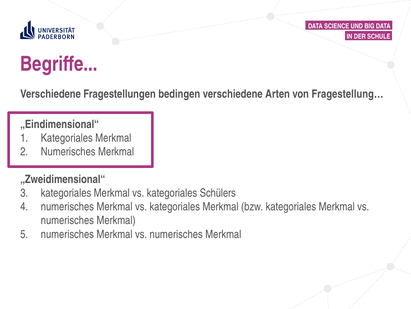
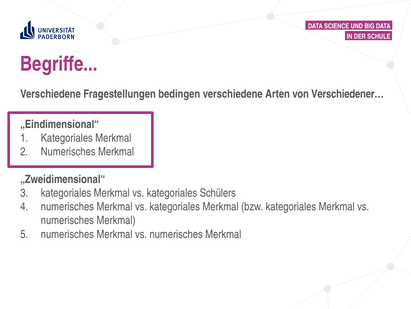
Fragestellung…: Fragestellung… -> Verschiedener…
